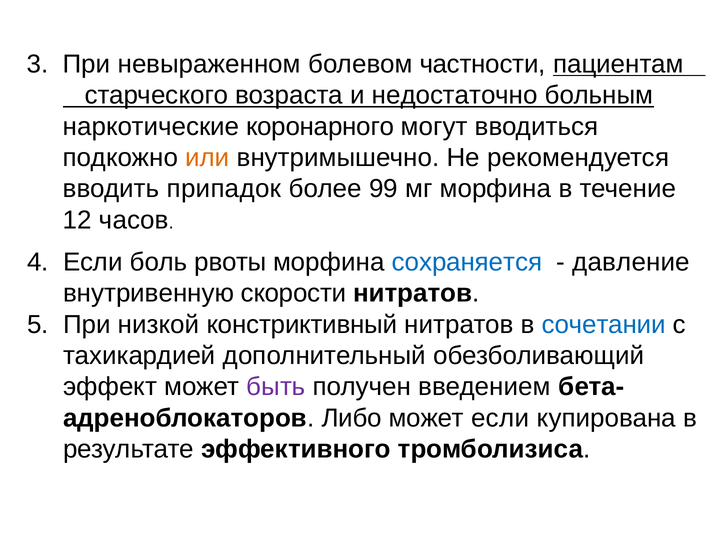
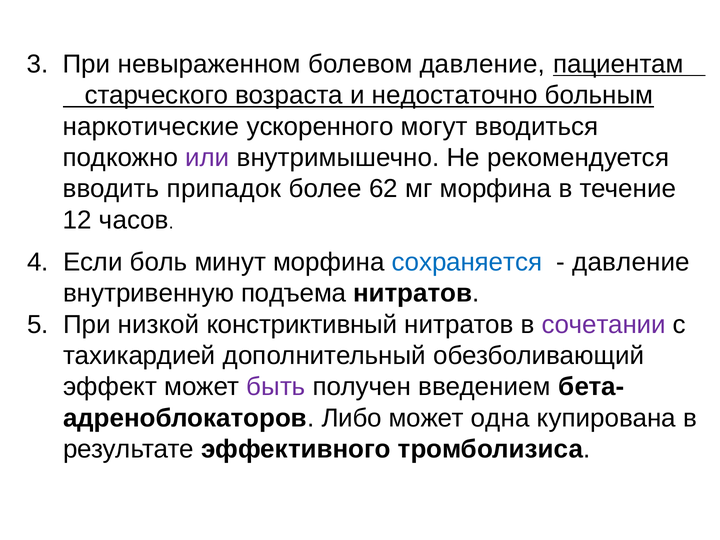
болевом частности: частности -> давление
коронарного: коронарного -> ускоренного
или colour: orange -> purple
99: 99 -> 62
рвоты: рвоты -> минут
скорости: скорости -> подъема
сочетании colour: blue -> purple
может если: если -> одна
